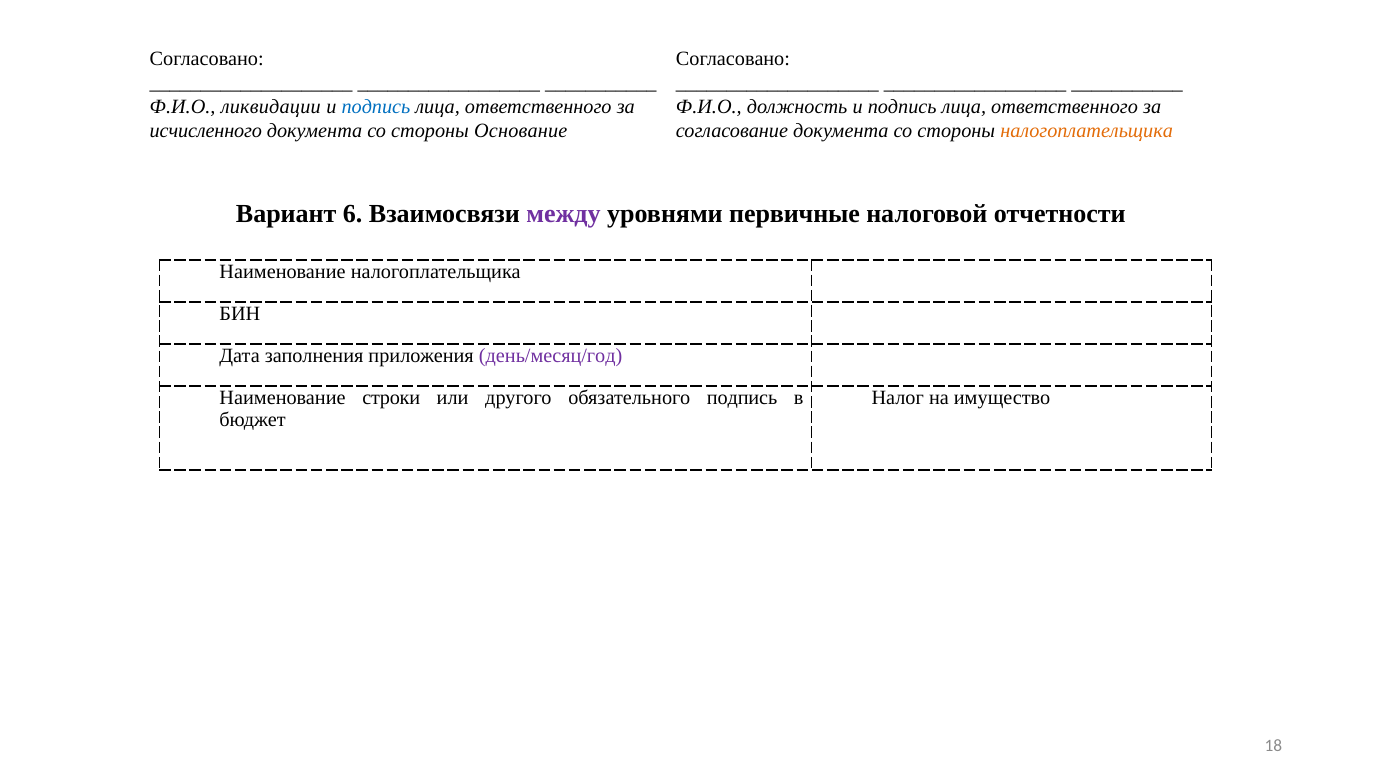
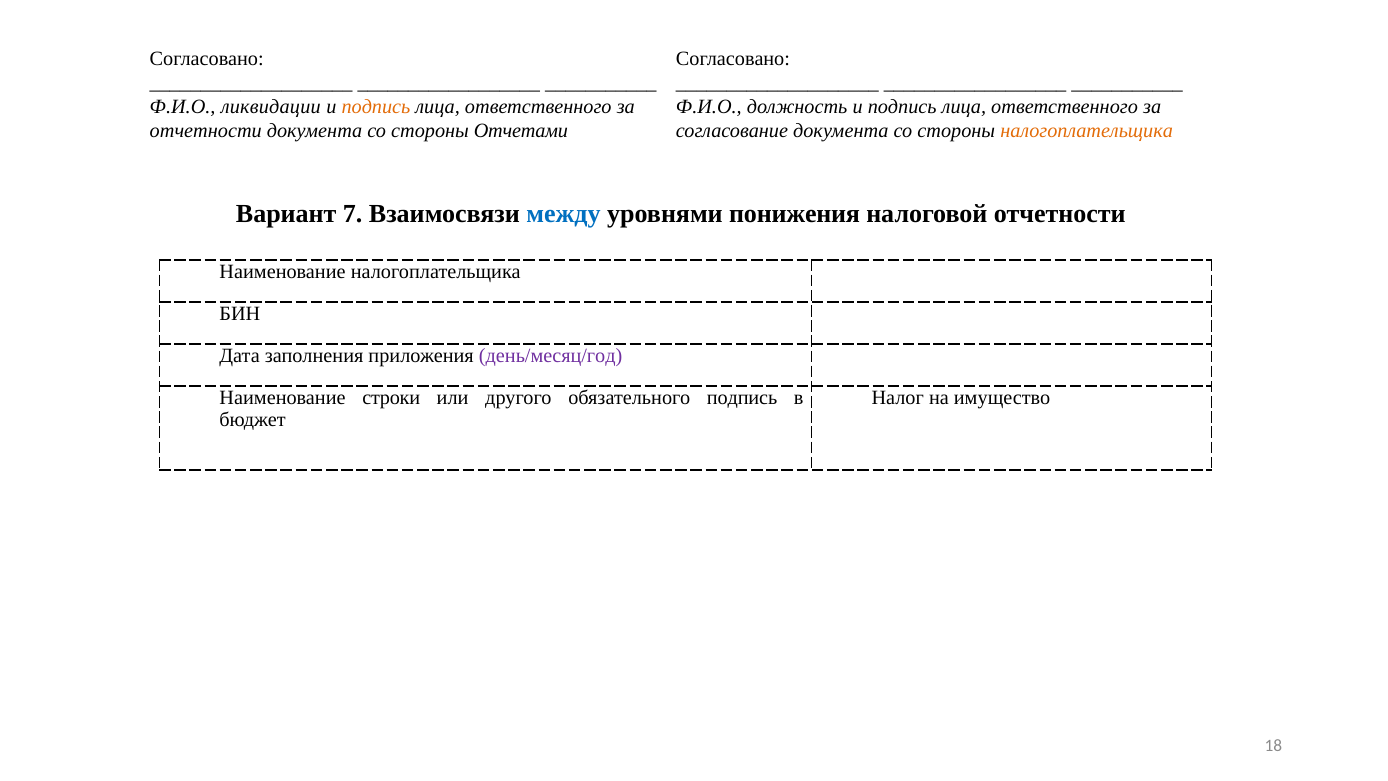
подпись at (376, 106) colour: blue -> orange
исчисленного at (206, 130): исчисленного -> отчетности
Основание: Основание -> Отчетами
6: 6 -> 7
между colour: purple -> blue
первичные: первичные -> понижения
